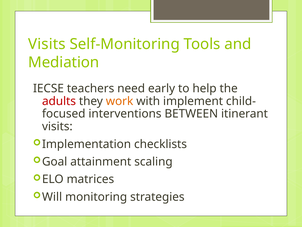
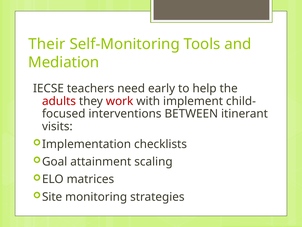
Visits at (47, 44): Visits -> Their
work colour: orange -> red
Will: Will -> Site
